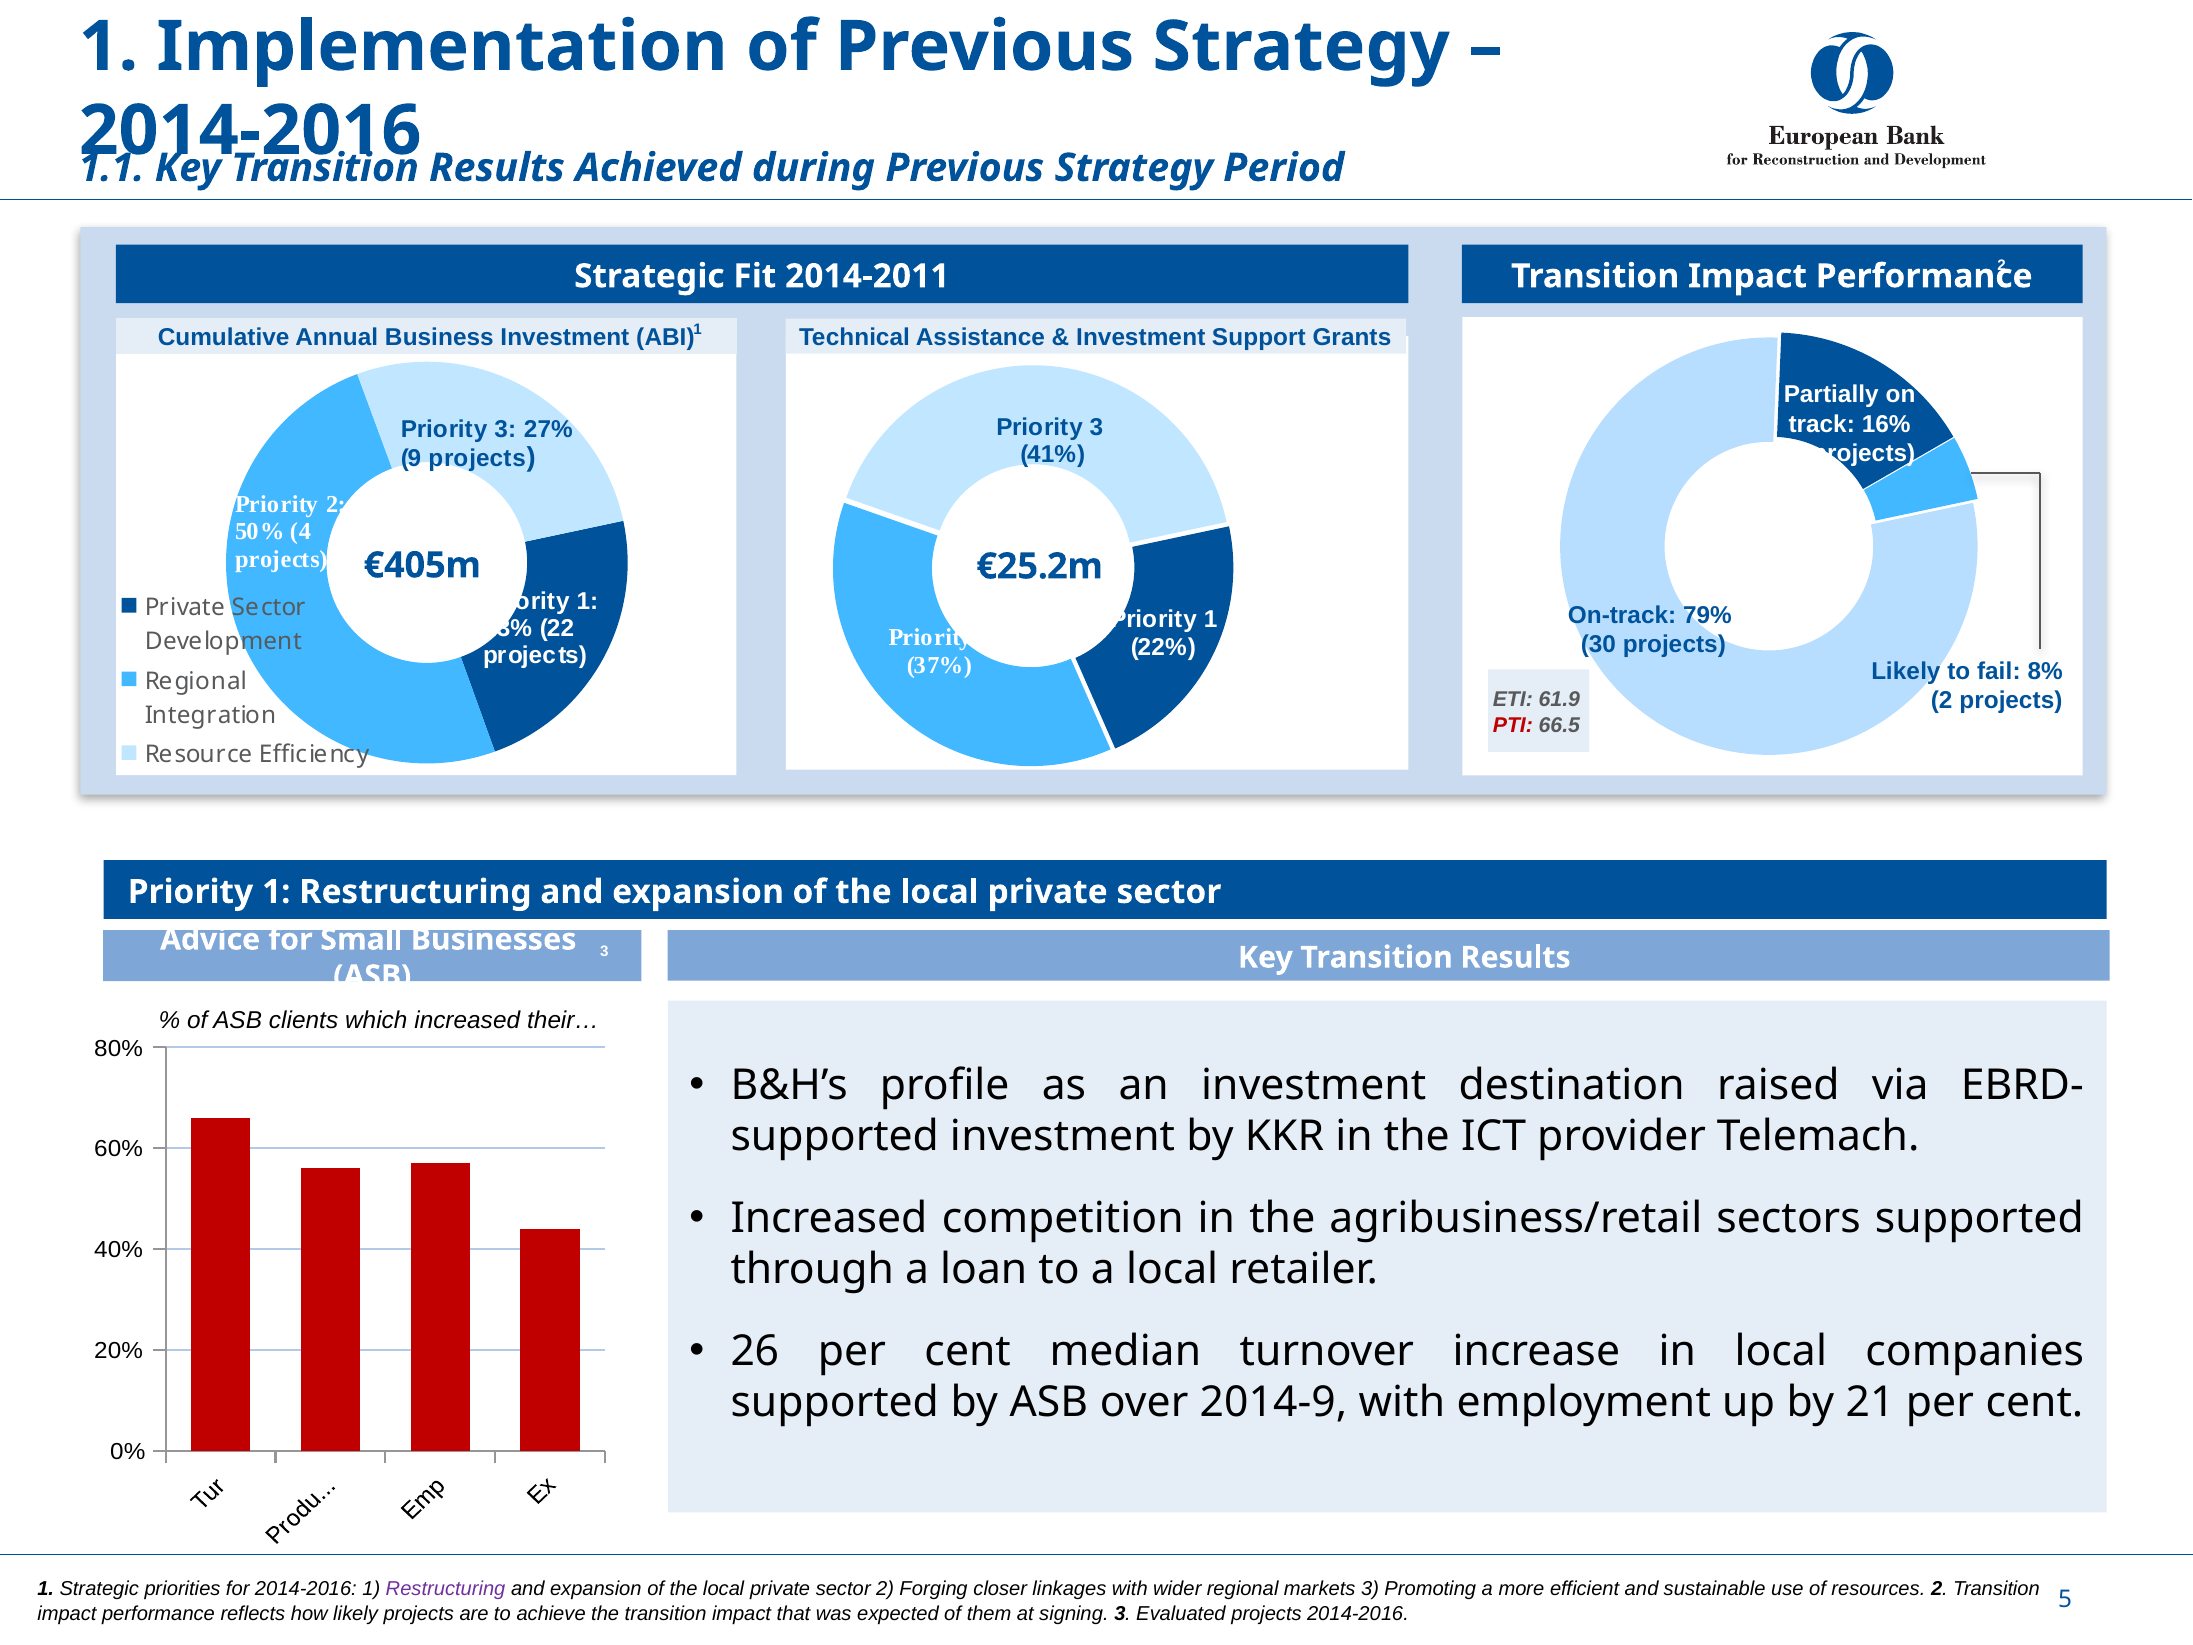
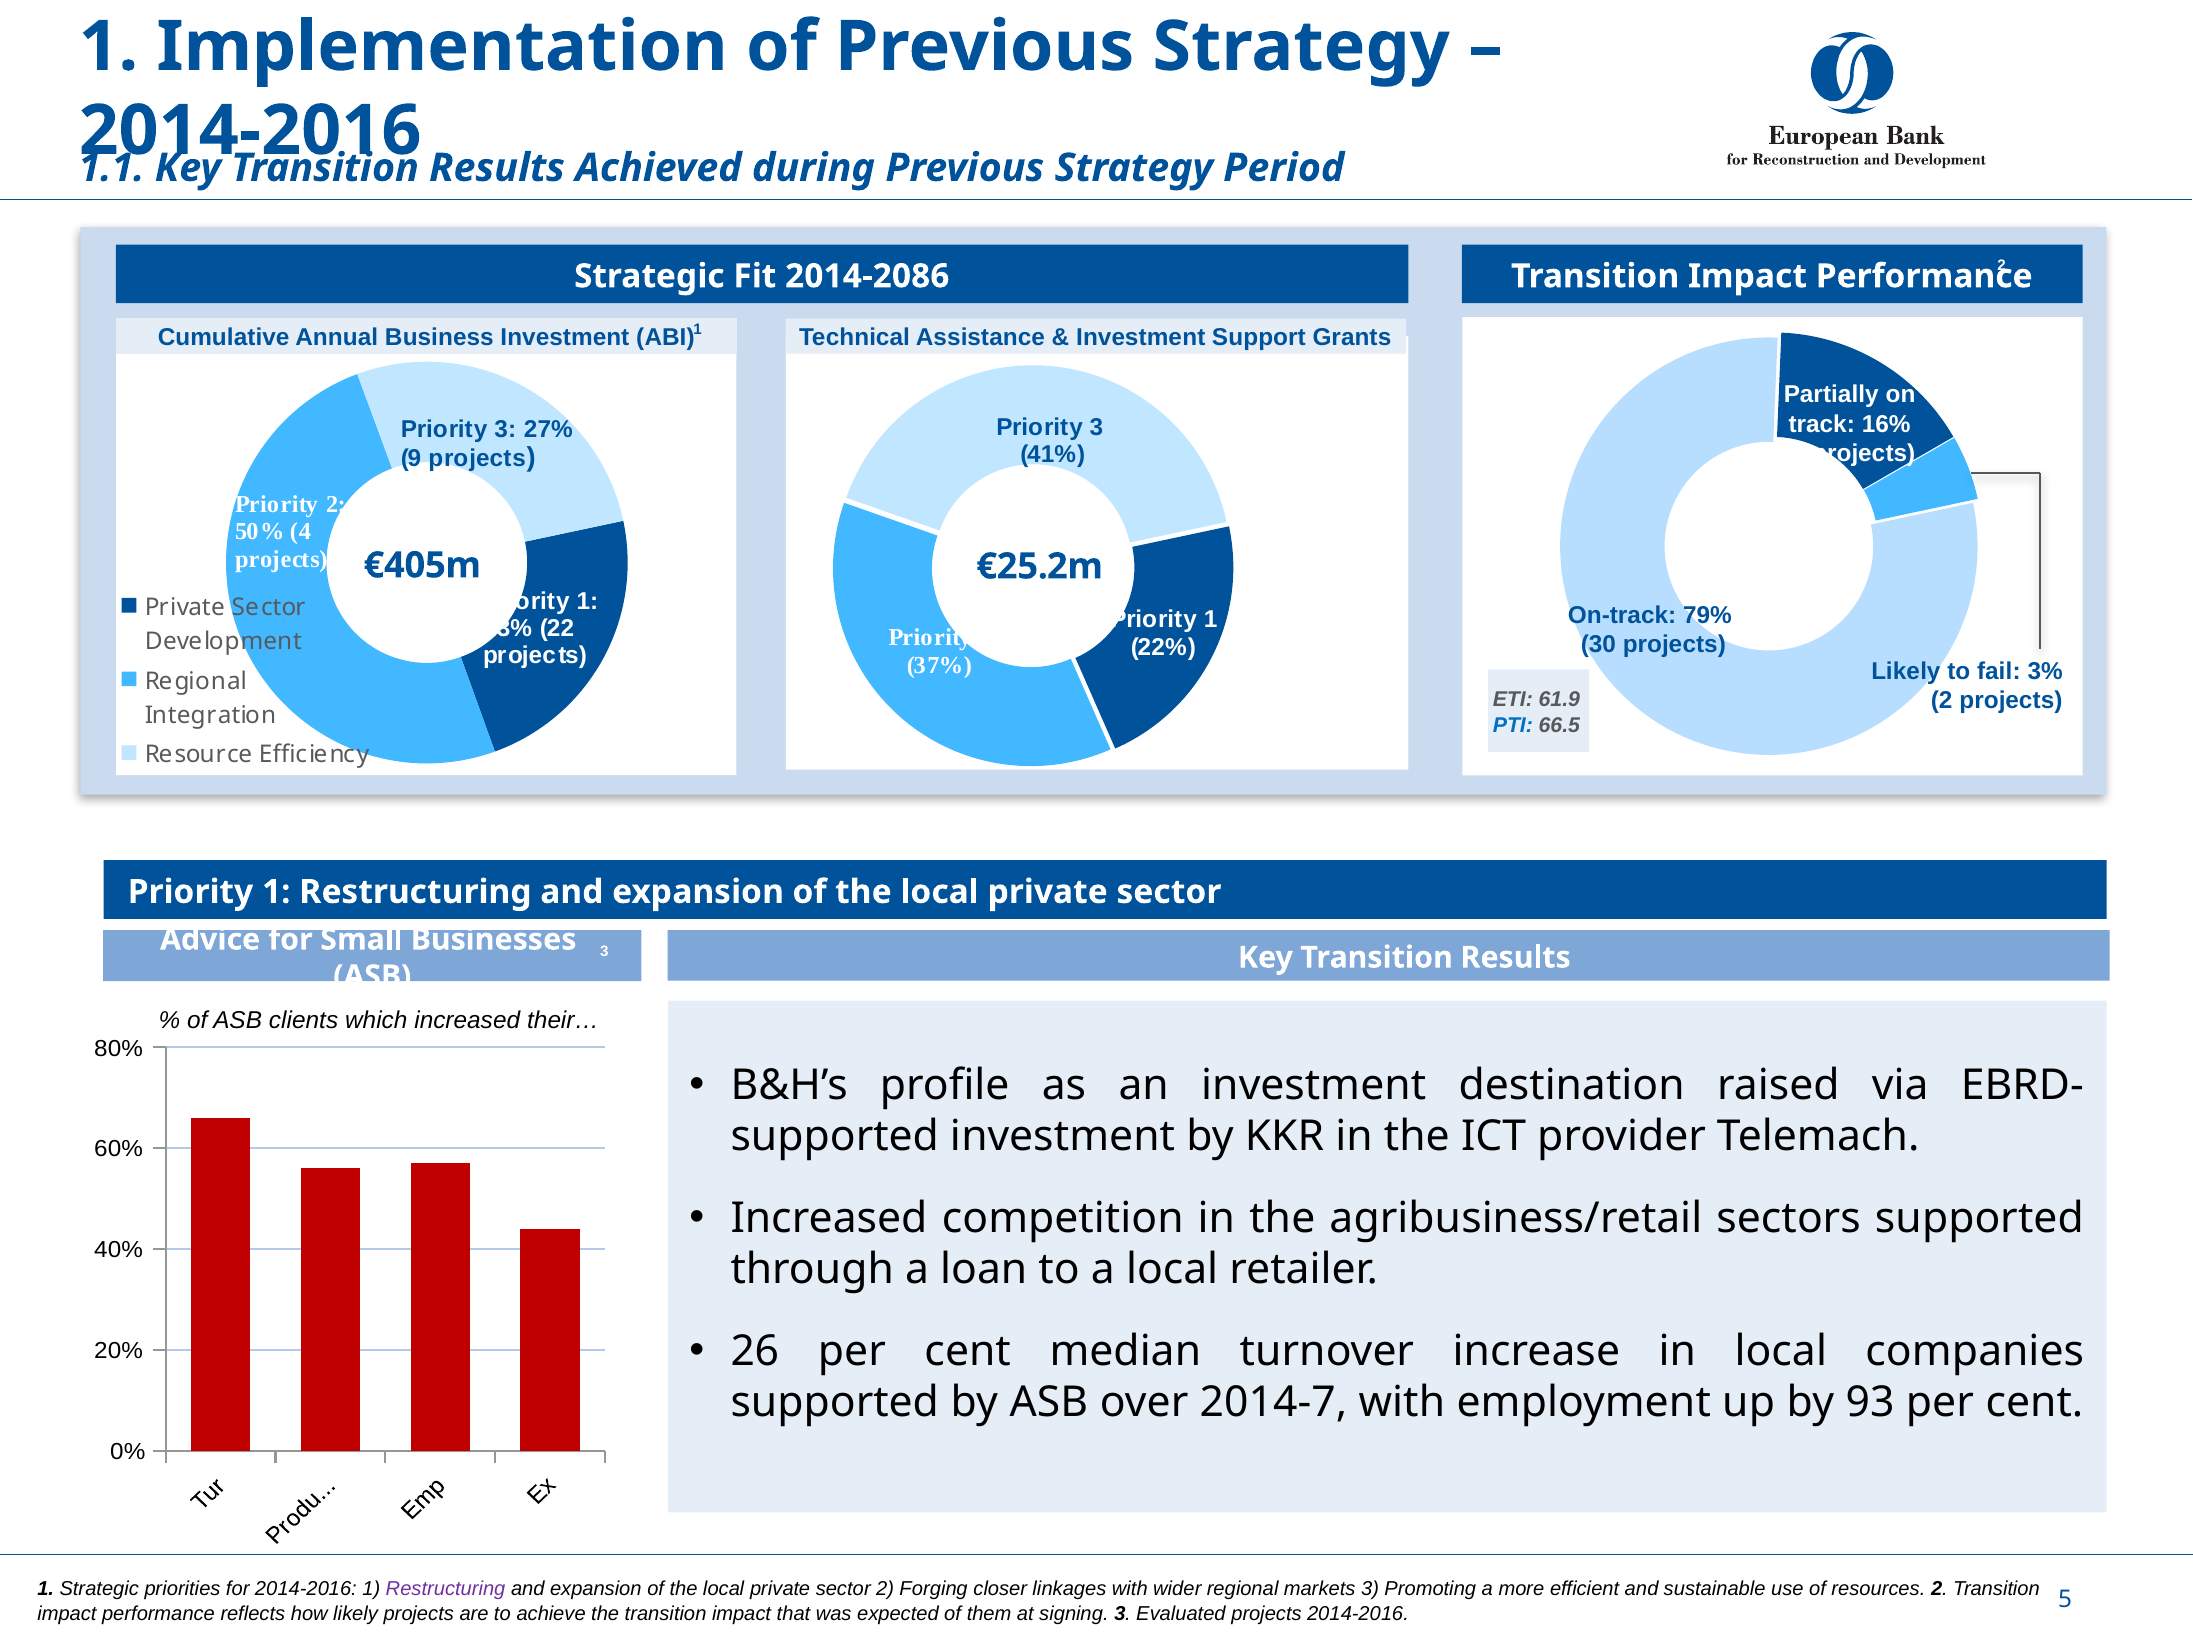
2014-2011: 2014-2011 -> 2014-2086
8%: 8% -> 3%
PTI colour: red -> blue
2014-9: 2014-9 -> 2014-7
21: 21 -> 93
